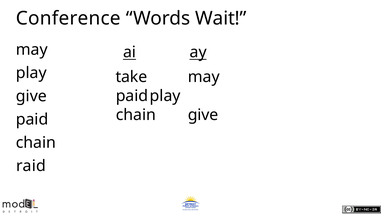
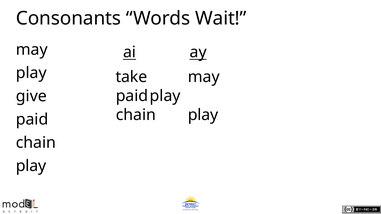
Conference: Conference -> Consonants
give at (203, 115): give -> play
raid at (31, 166): raid -> play
